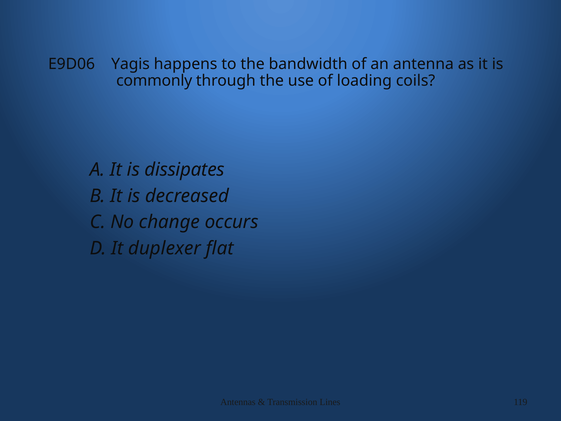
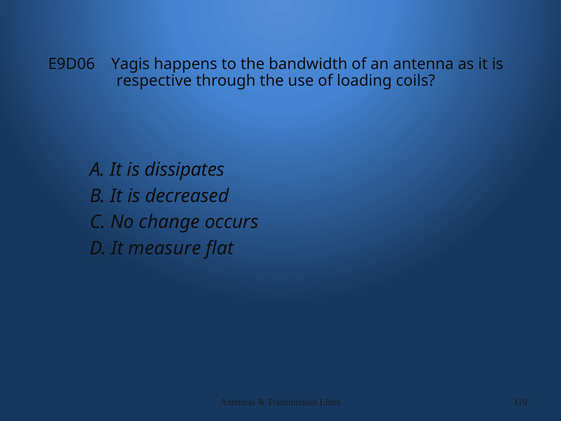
commonly: commonly -> respective
duplexer: duplexer -> measure
